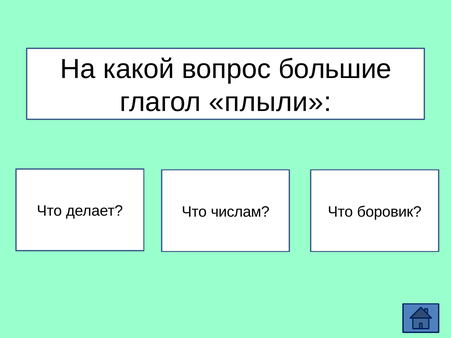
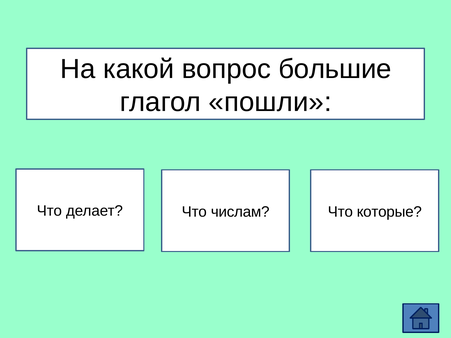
плыли: плыли -> пошли
боровик: боровик -> которые
